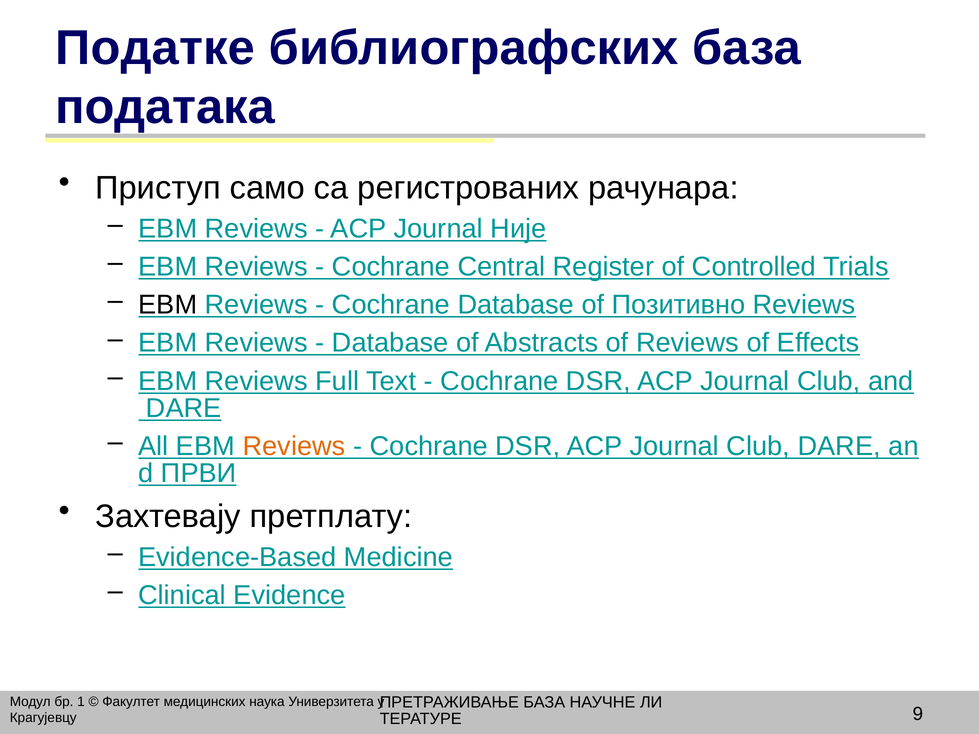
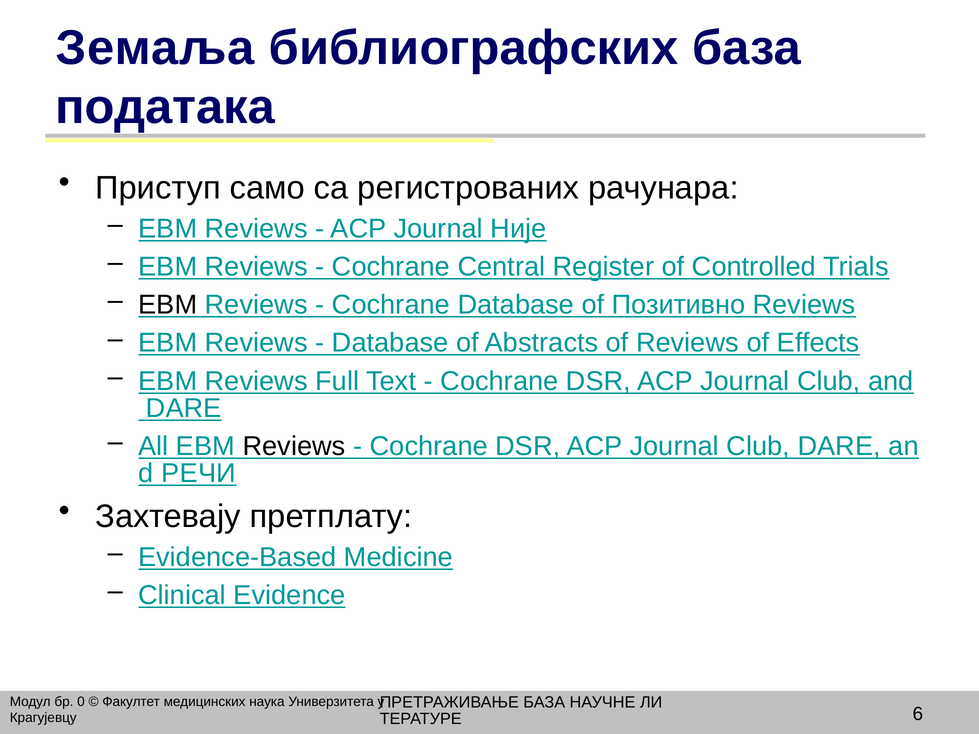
Податке: Податке -> Земаља
Reviews at (294, 446) colour: orange -> black
ПРВИ: ПРВИ -> РЕЧИ
1: 1 -> 0
9: 9 -> 6
